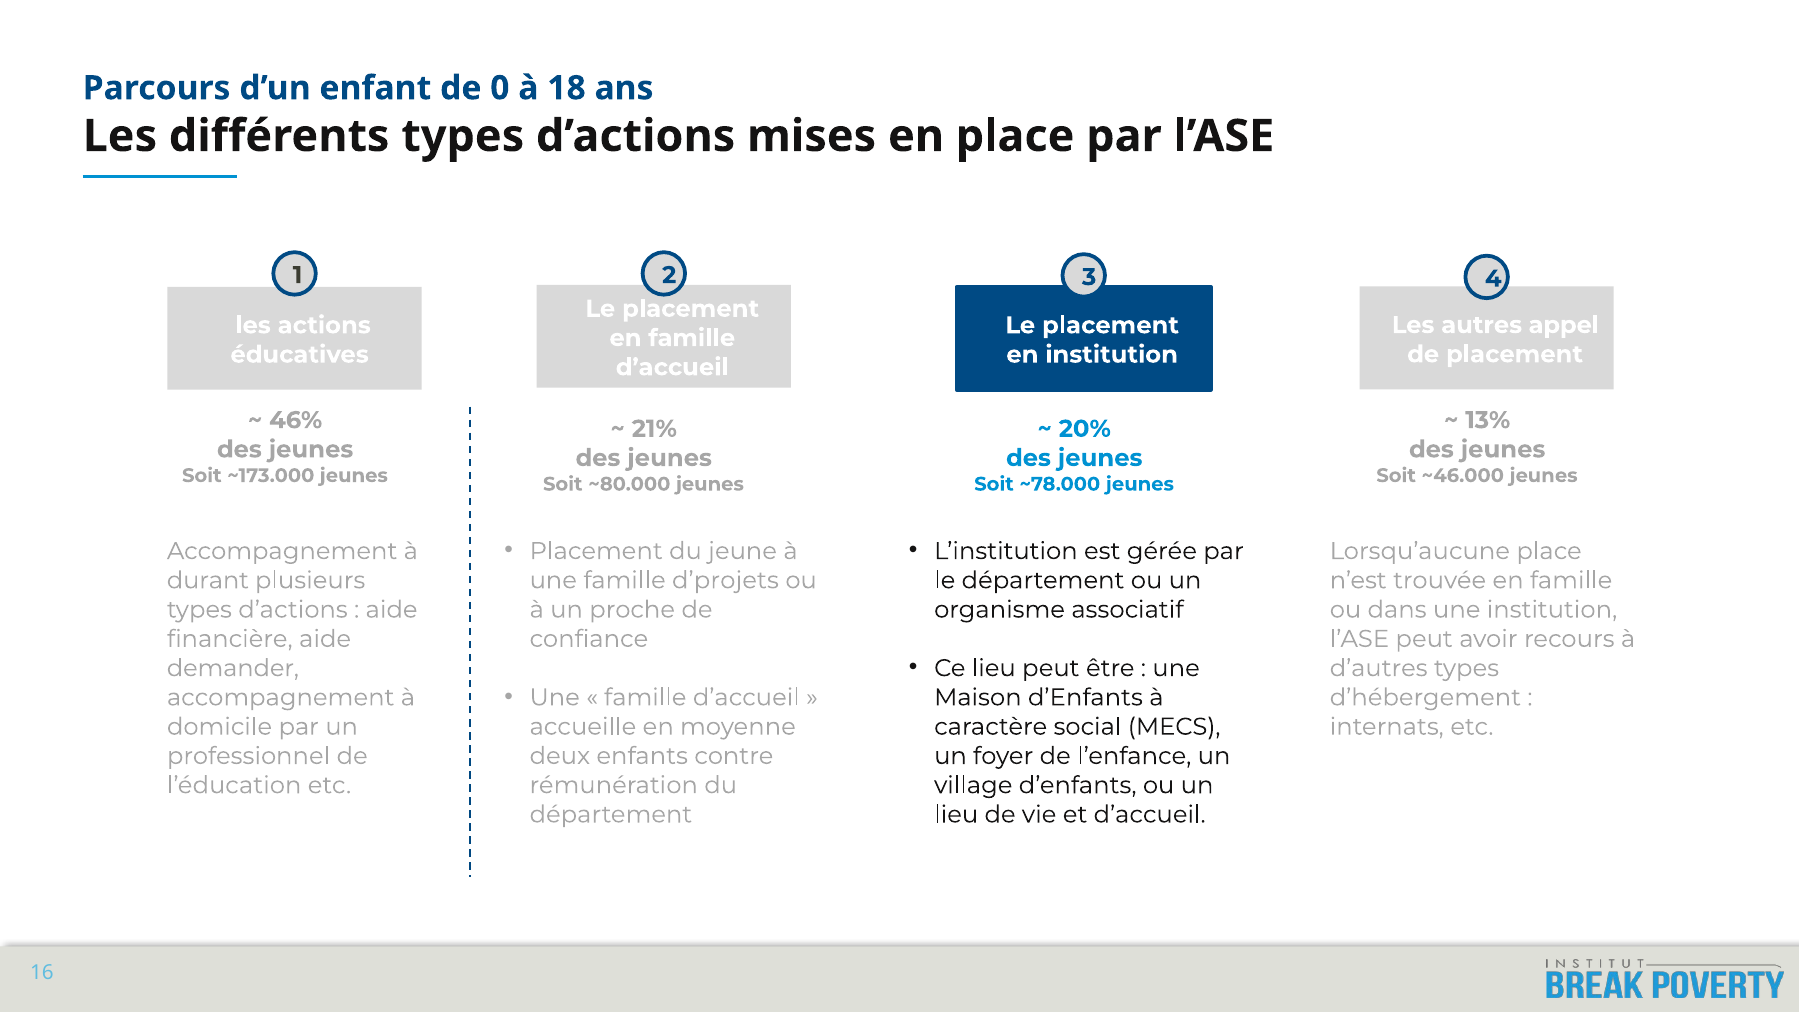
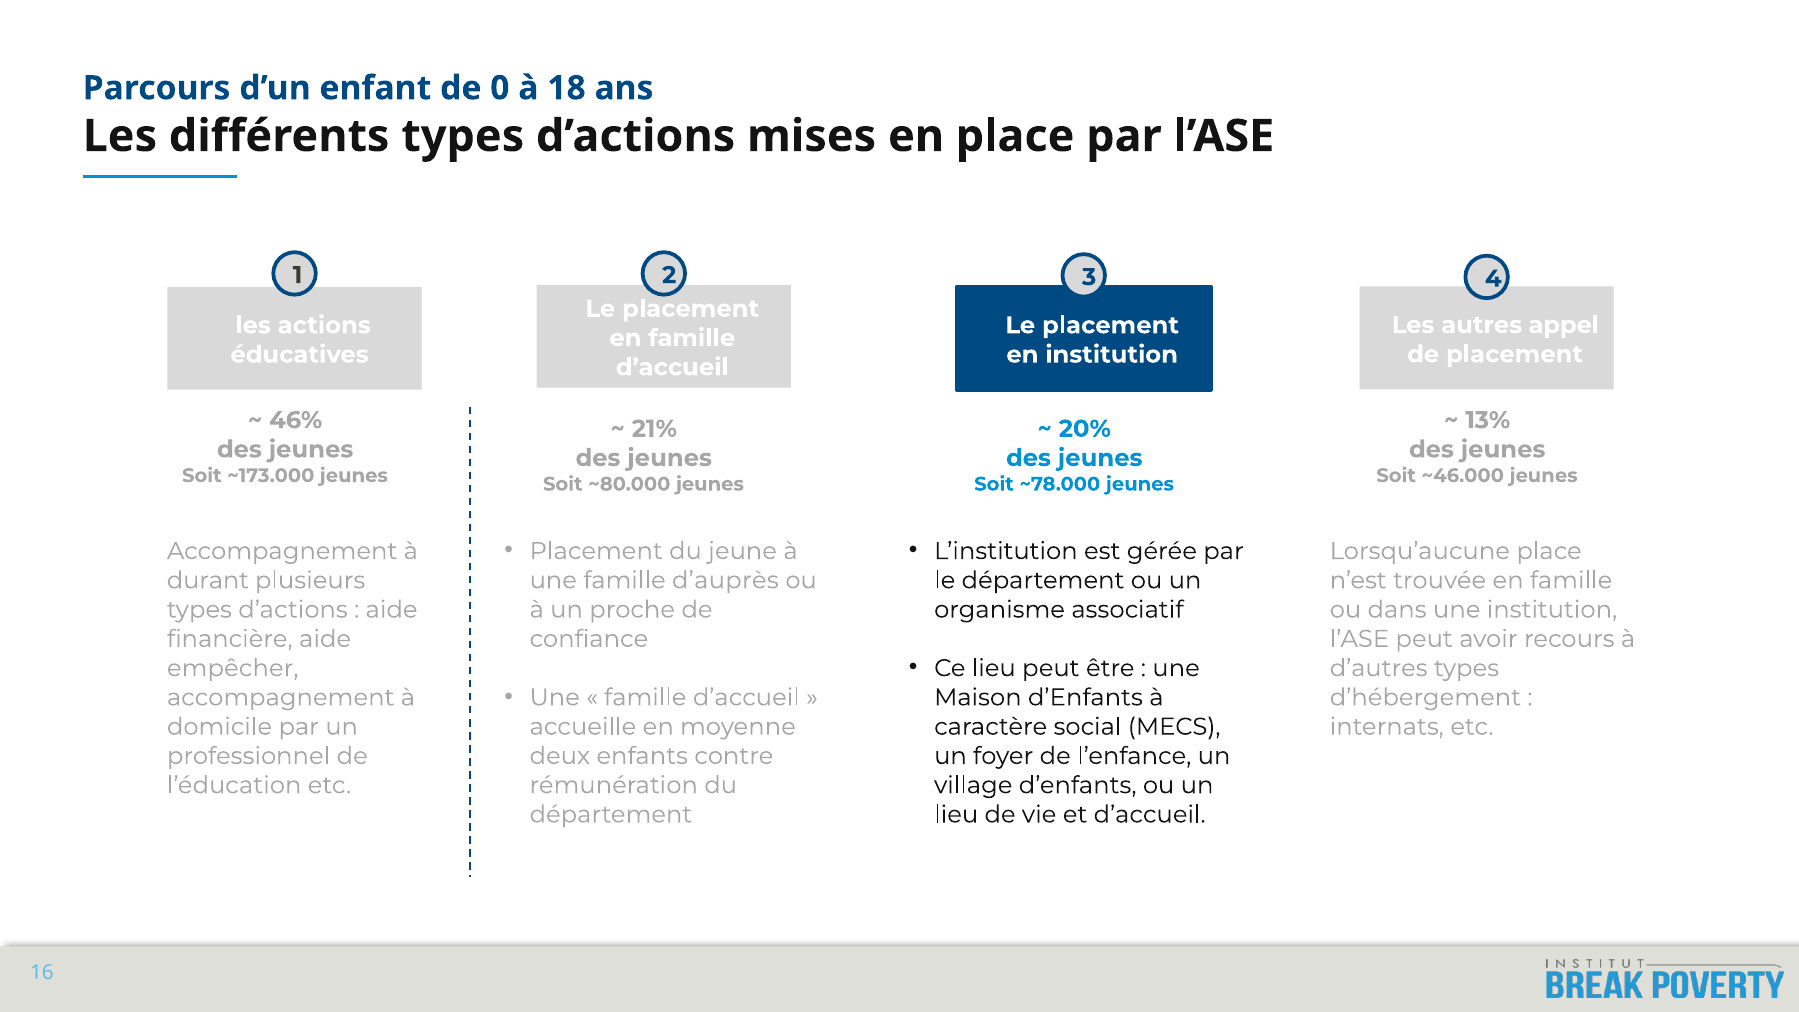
d’projets: d’projets -> d’auprès
demander: demander -> empêcher
